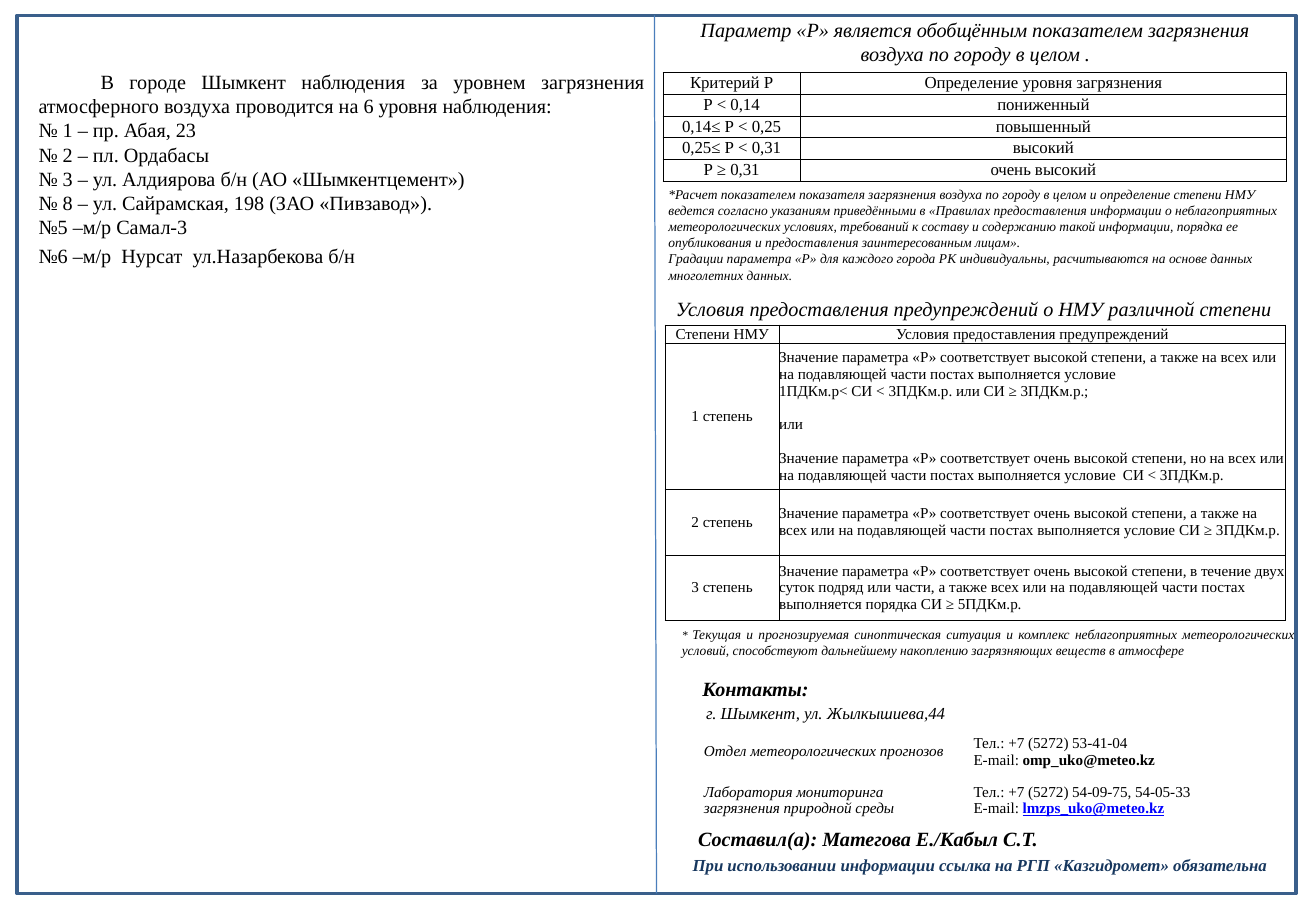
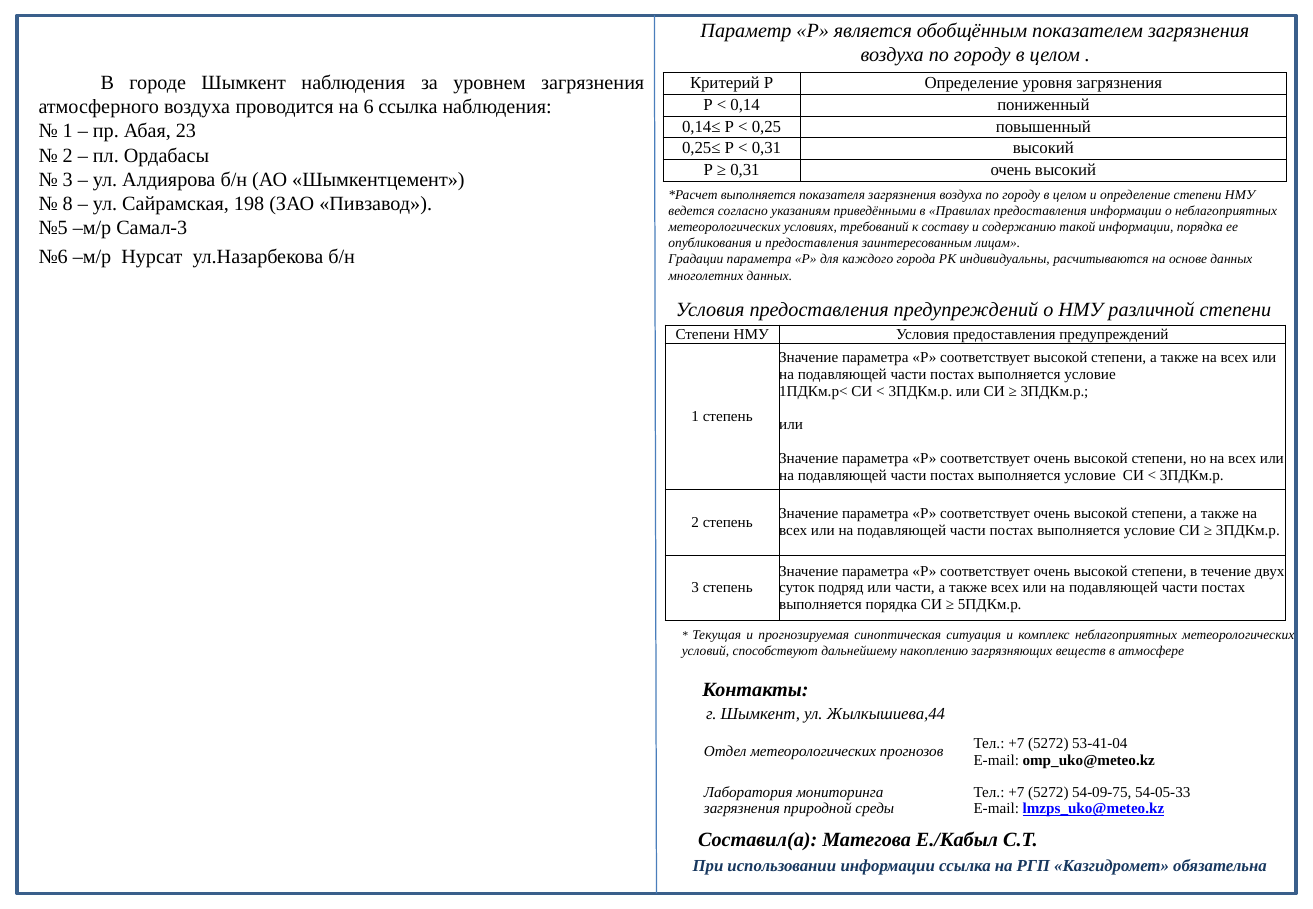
6 уровня: уровня -> ссылка
показателем at (758, 195): показателем -> выполняется
